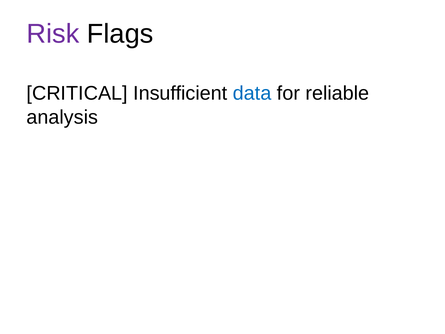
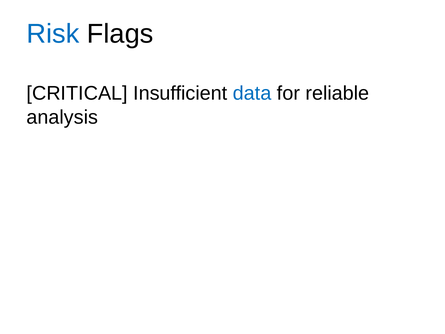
Risk colour: purple -> blue
